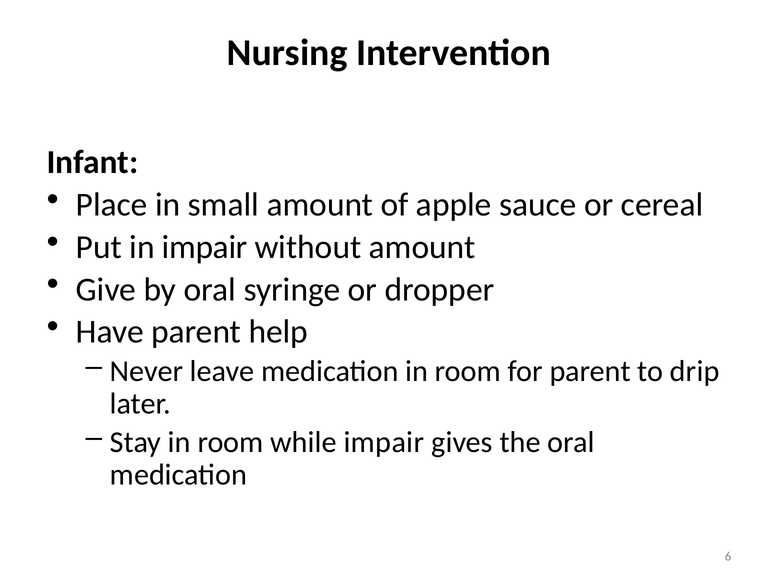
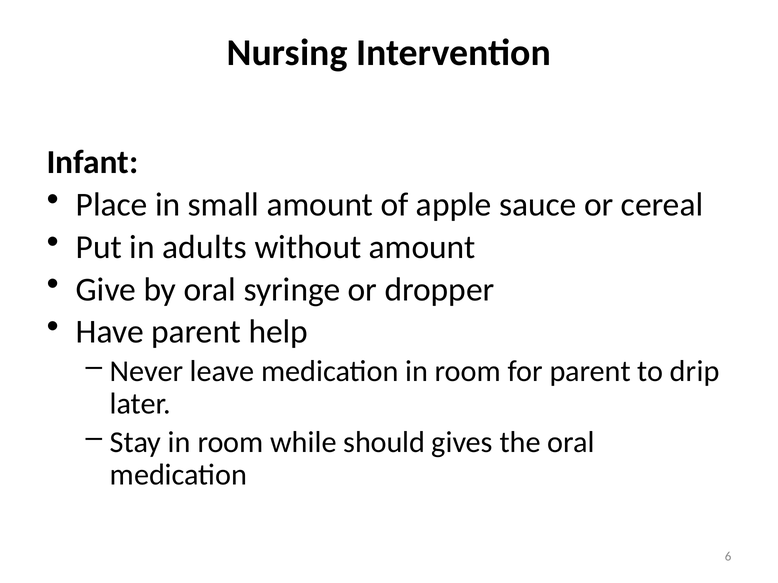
in impair: impair -> adults
while impair: impair -> should
